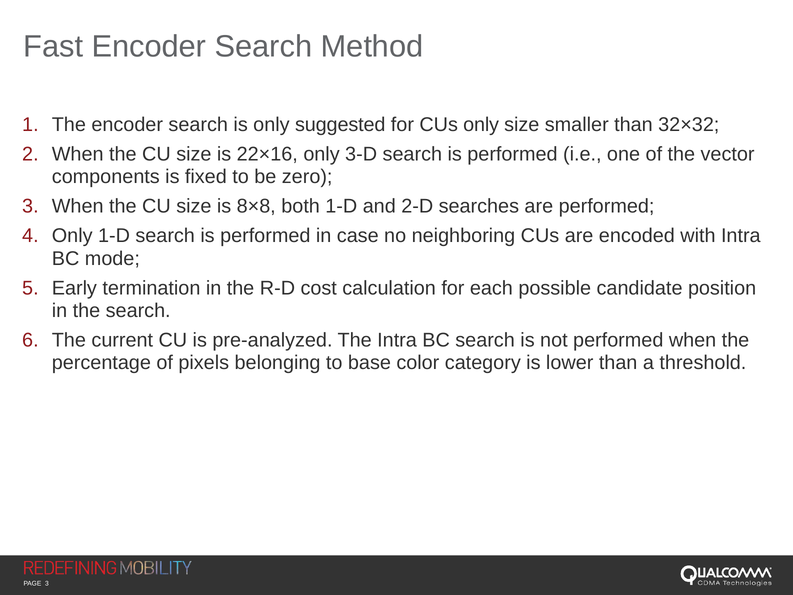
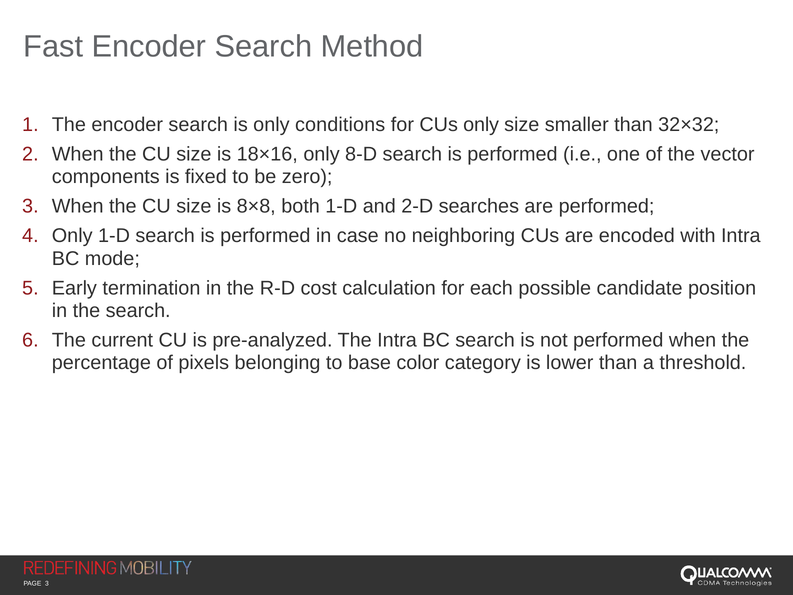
suggested: suggested -> conditions
22×16: 22×16 -> 18×16
3-D: 3-D -> 8-D
